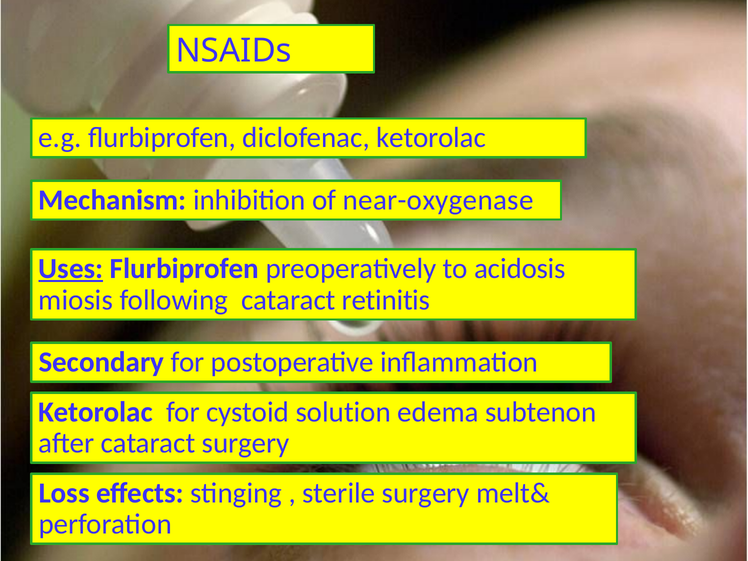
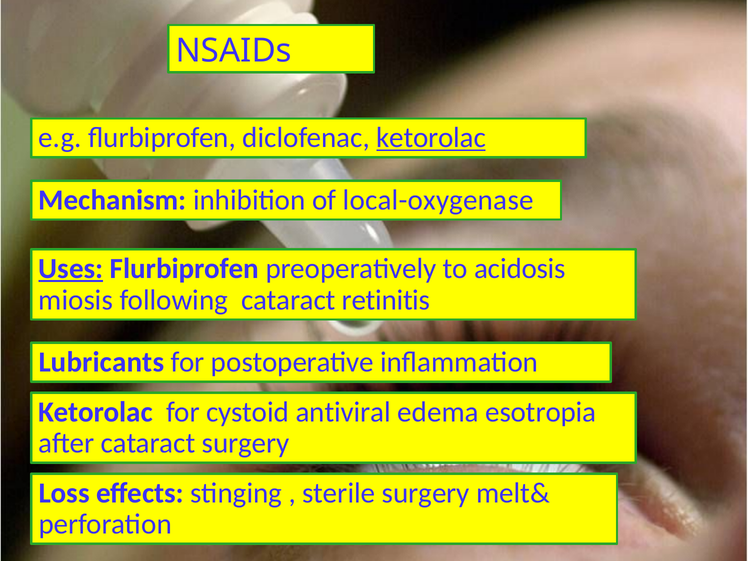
ketorolac at (431, 138) underline: none -> present
near-oxygenase: near-oxygenase -> local-oxygenase
Secondary: Secondary -> Lubricants
solution: solution -> antiviral
subtenon: subtenon -> esotropia
